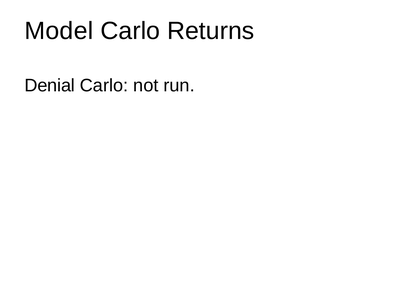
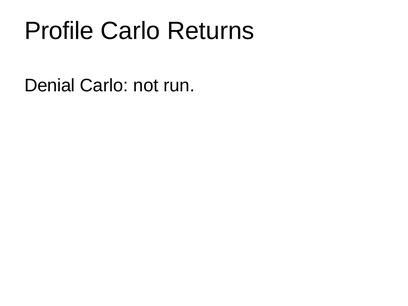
Model: Model -> Profile
